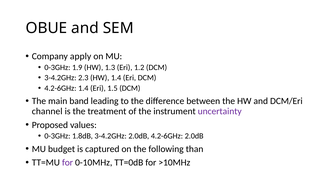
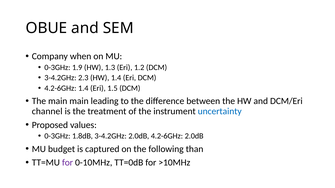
apply: apply -> when
main band: band -> main
uncertainty colour: purple -> blue
